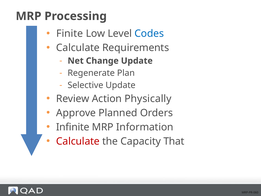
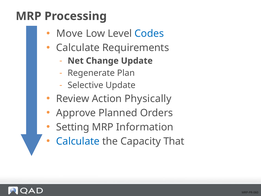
Finite: Finite -> Move
Infinite: Infinite -> Setting
Calculate at (78, 141) colour: red -> blue
